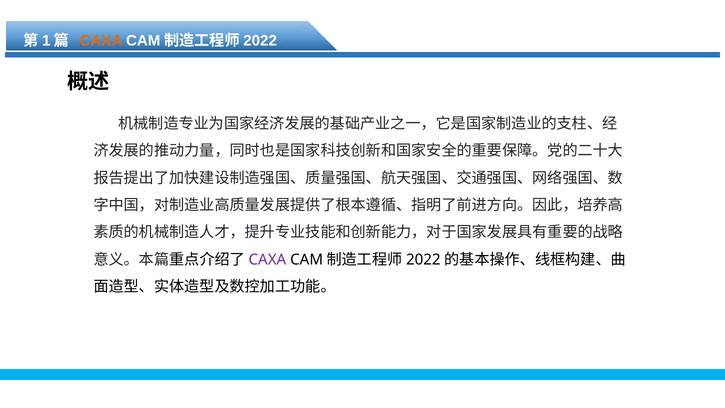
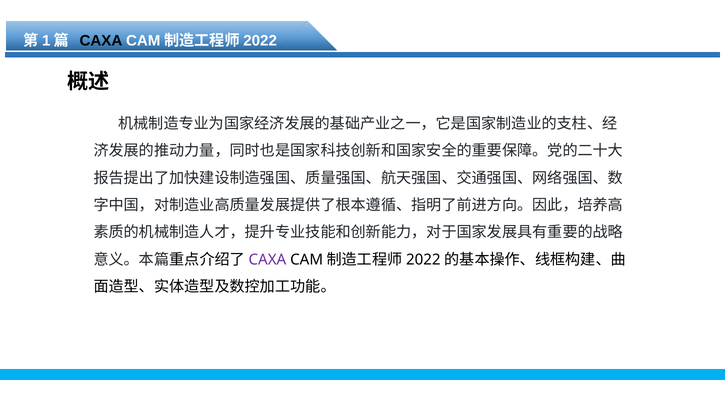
CAXA at (101, 41) colour: orange -> black
